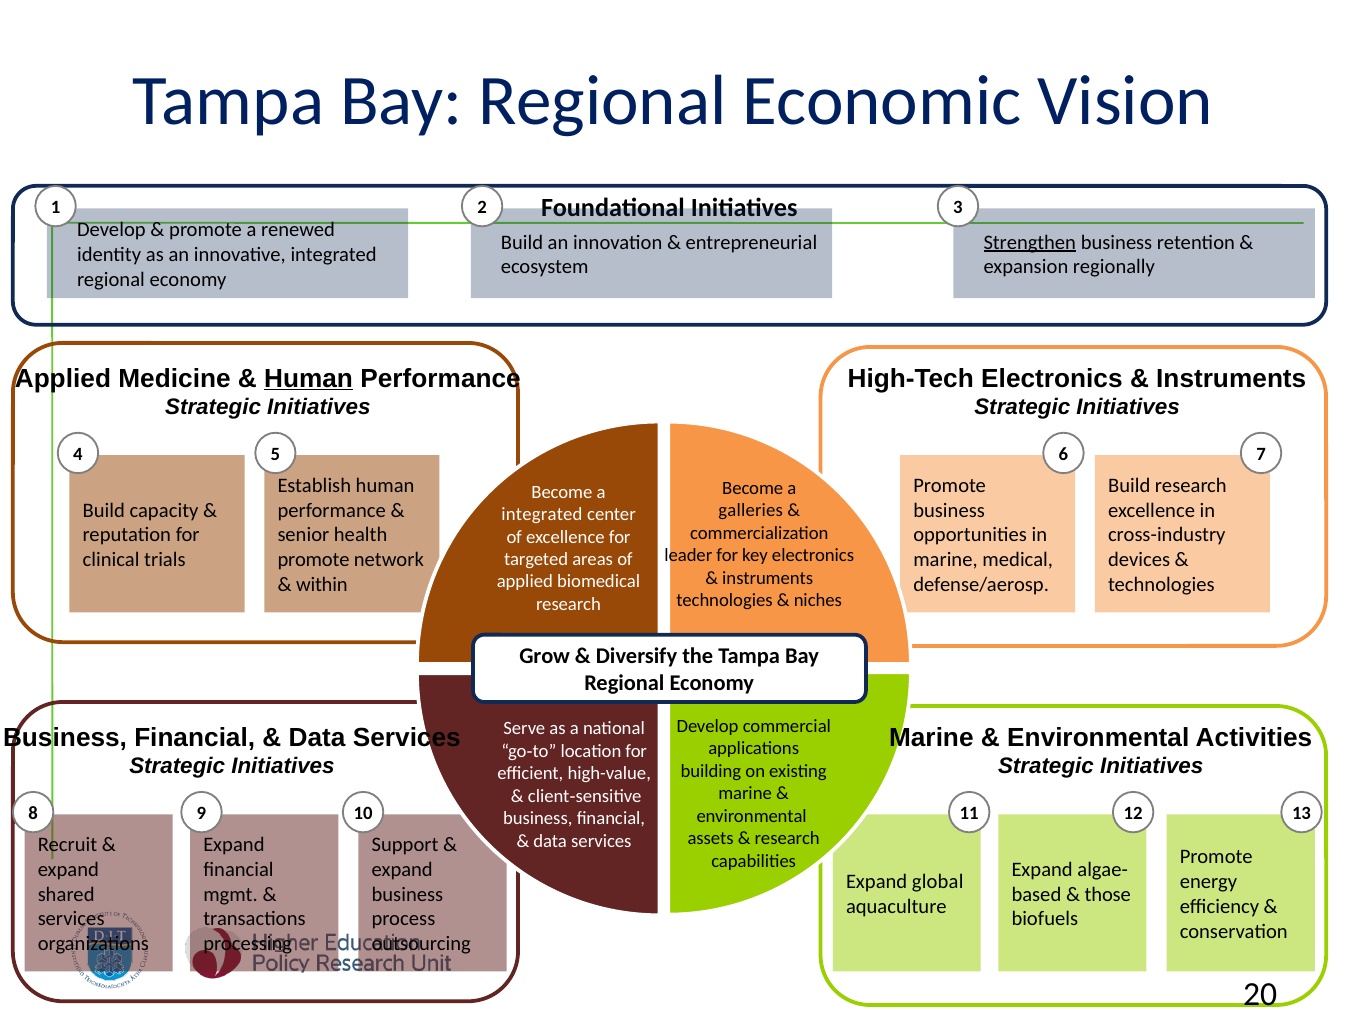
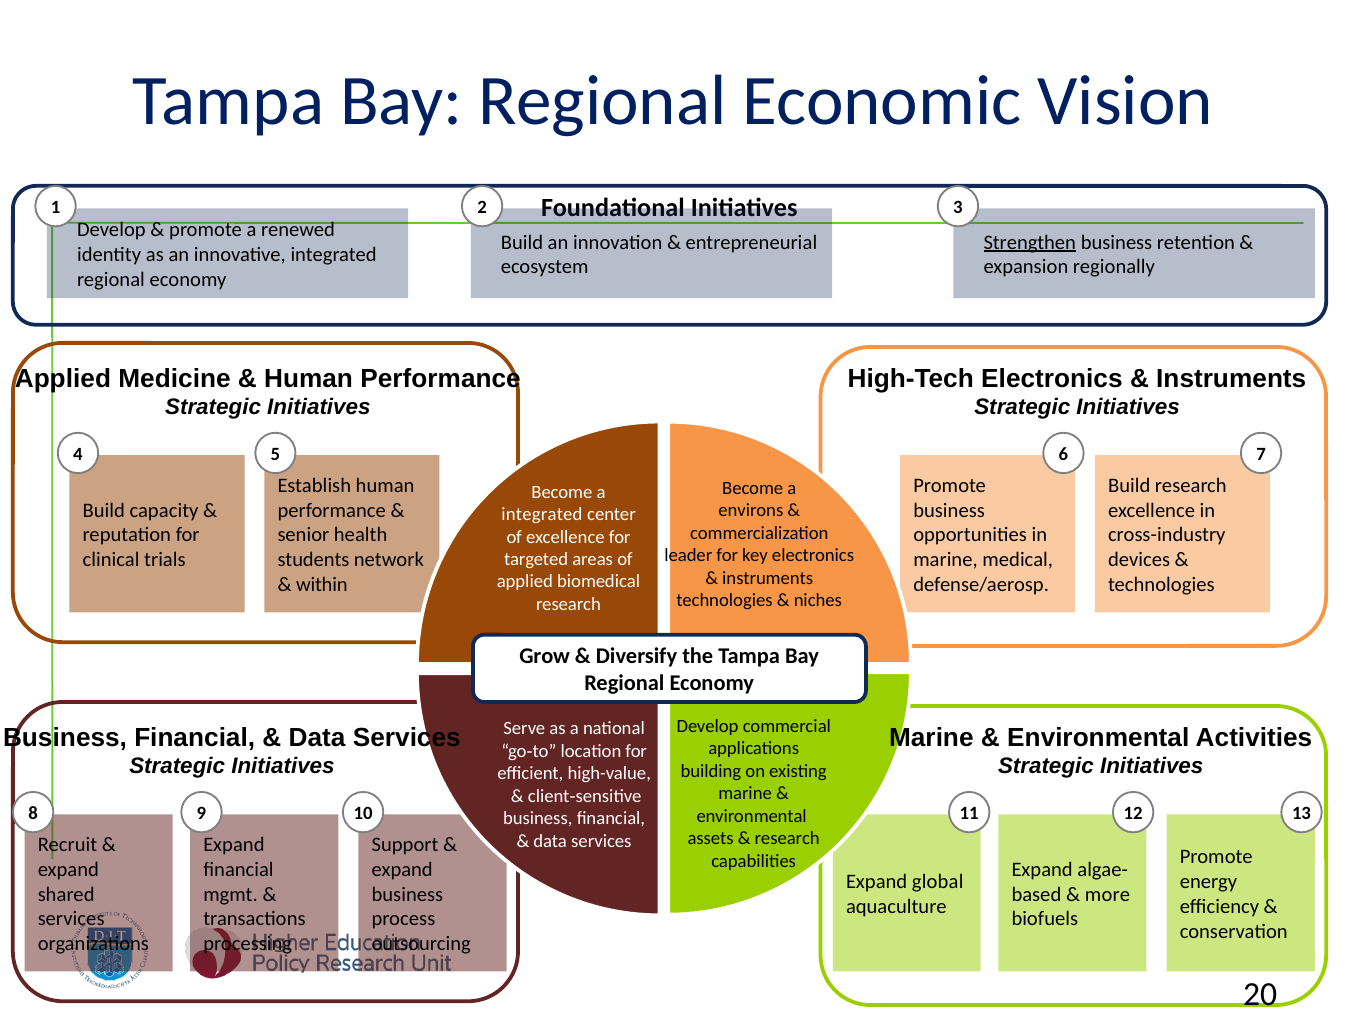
Human at (309, 378) underline: present -> none
galleries: galleries -> environs
promote at (313, 560): promote -> students
those: those -> more
